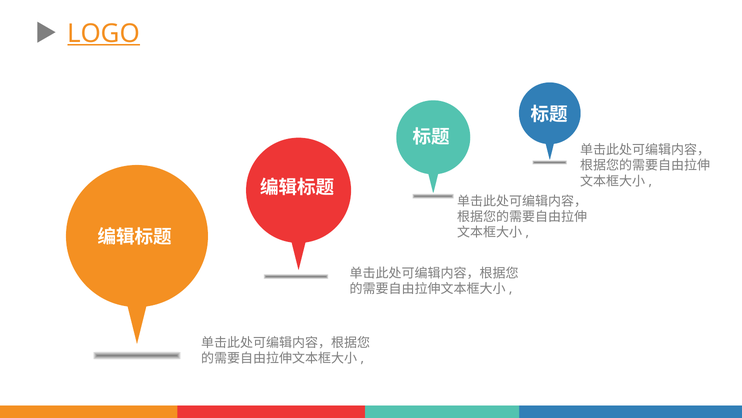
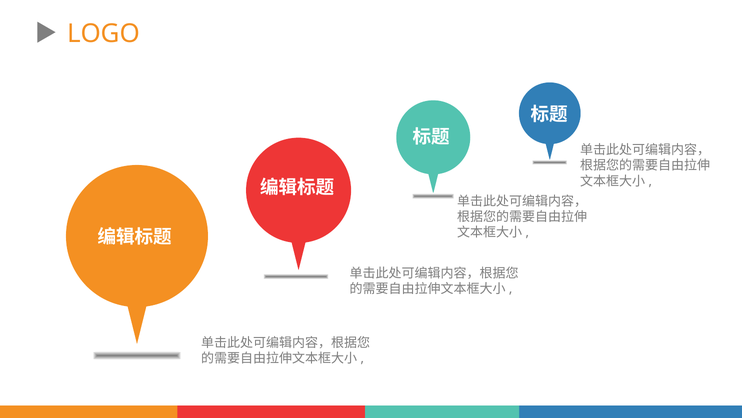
LOGO underline: present -> none
